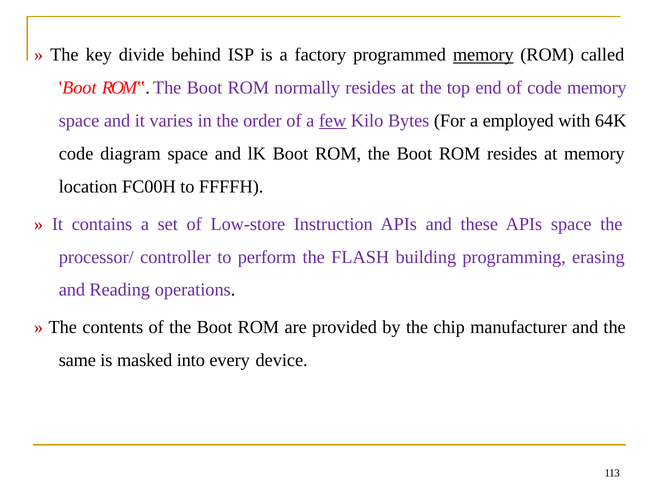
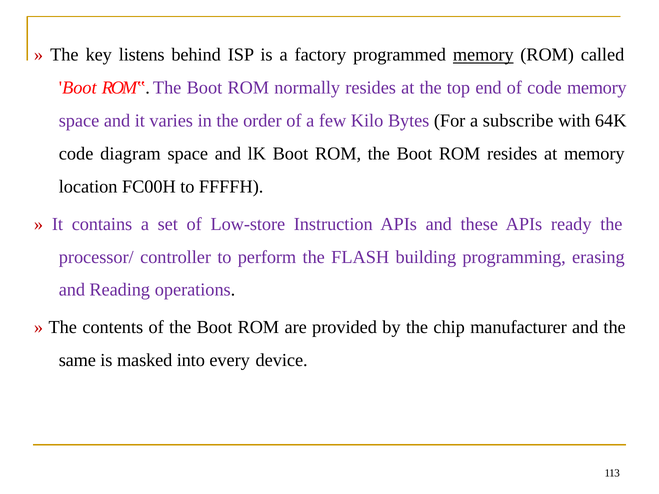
divide: divide -> listens
few underline: present -> none
employed: employed -> subscribe
APIs space: space -> ready
